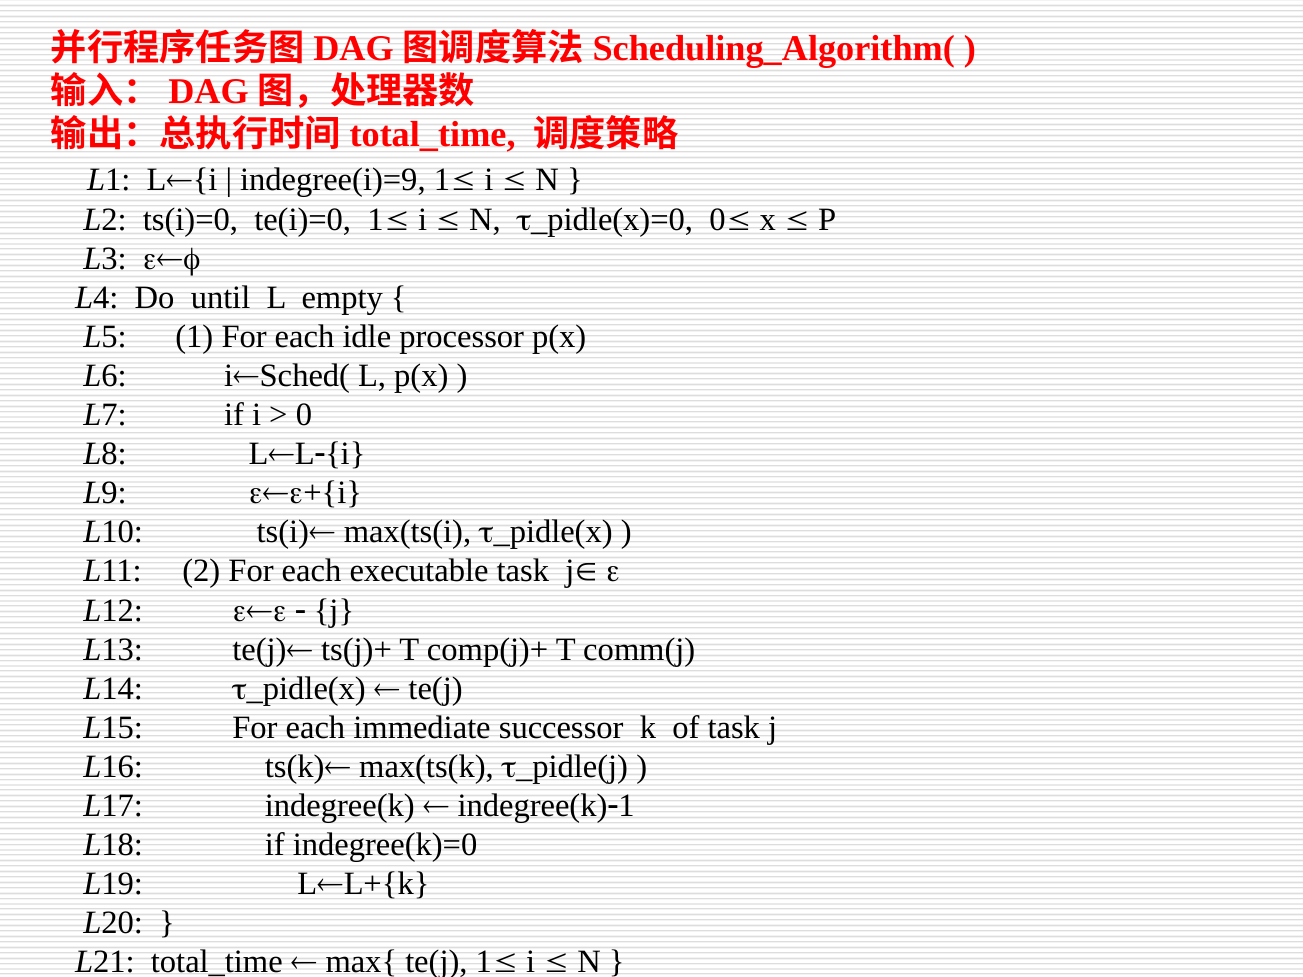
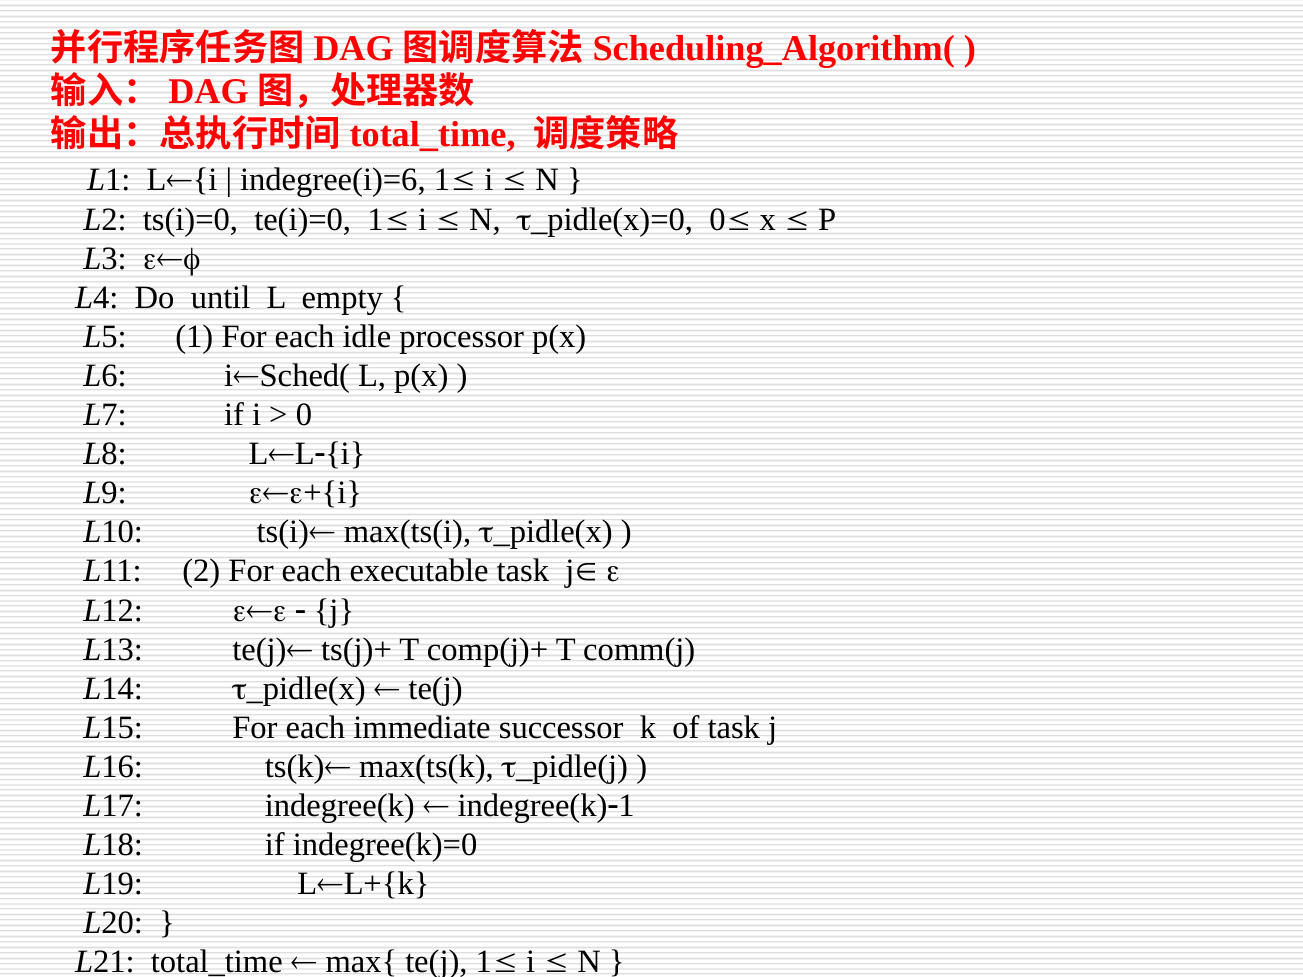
indegree(i)=9: indegree(i)=9 -> indegree(i)=6
